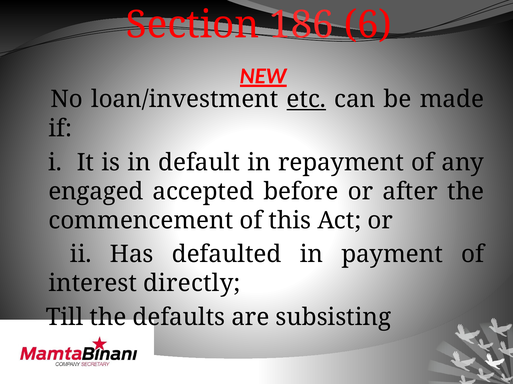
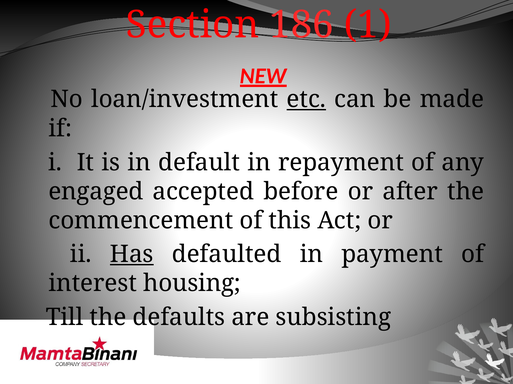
6: 6 -> 1
Has underline: none -> present
directly: directly -> housing
